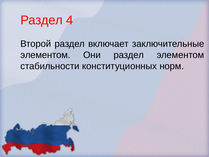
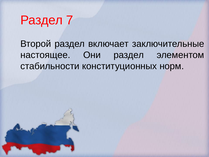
4: 4 -> 7
элементом at (45, 55): элементом -> настоящее
